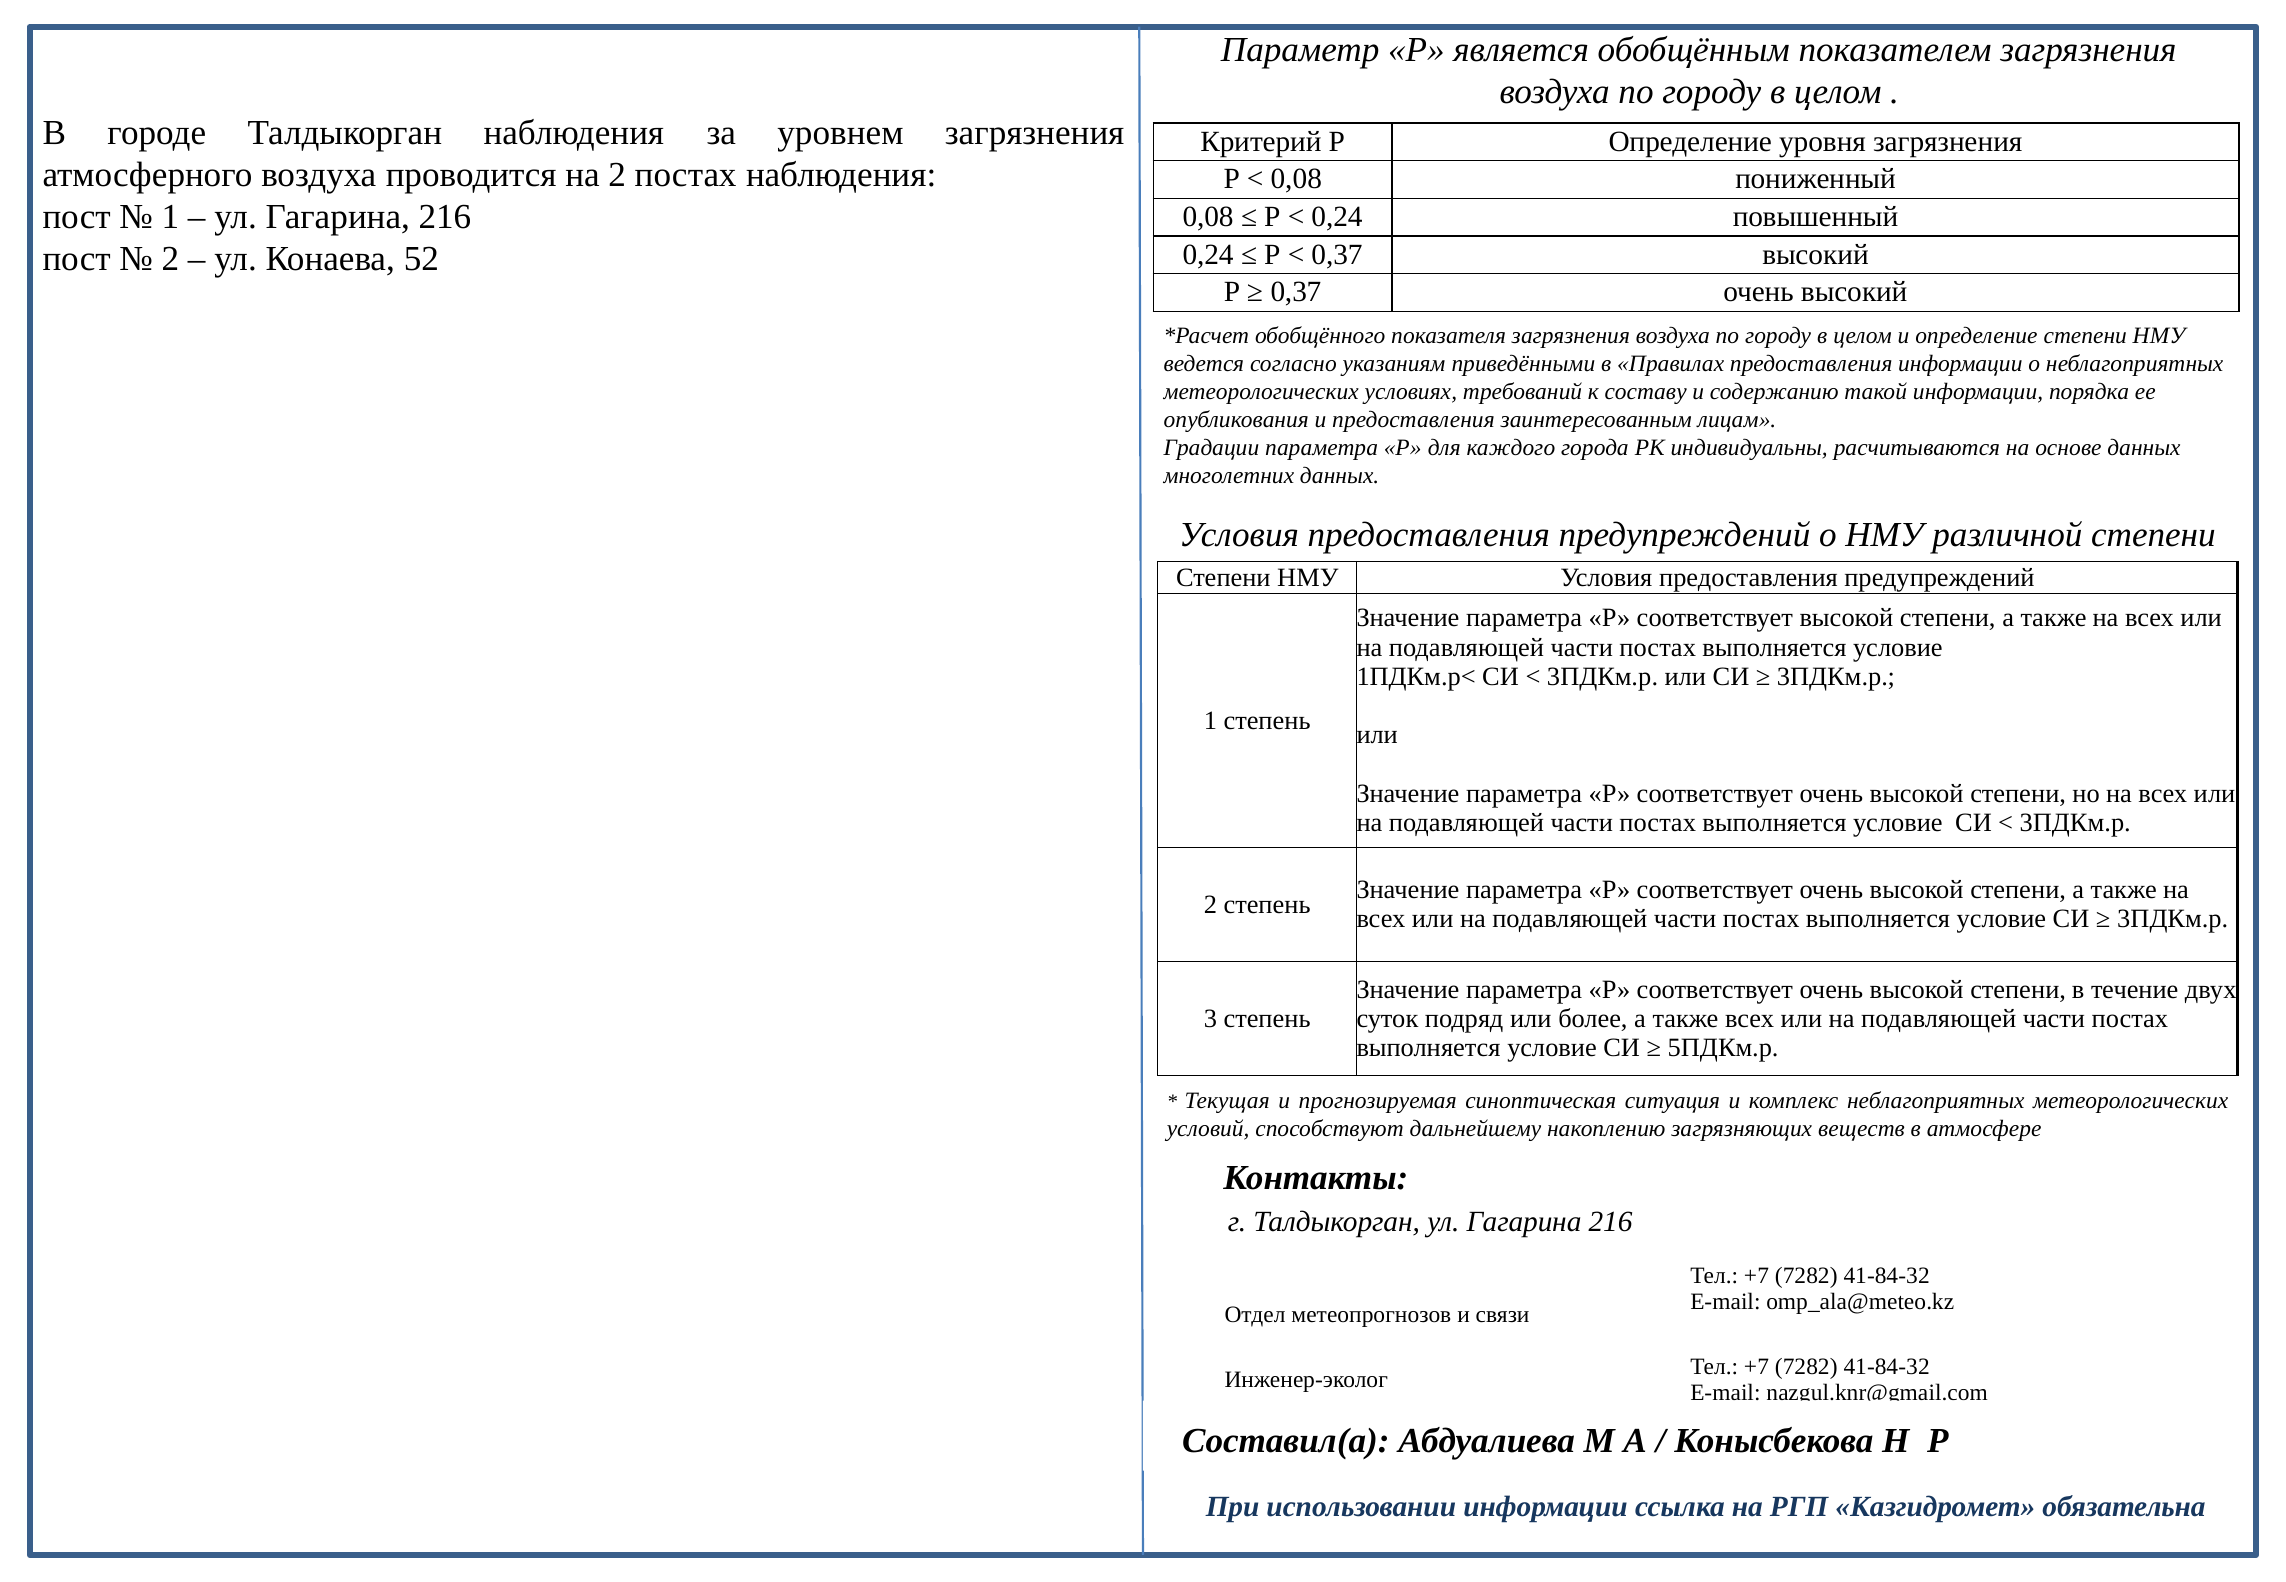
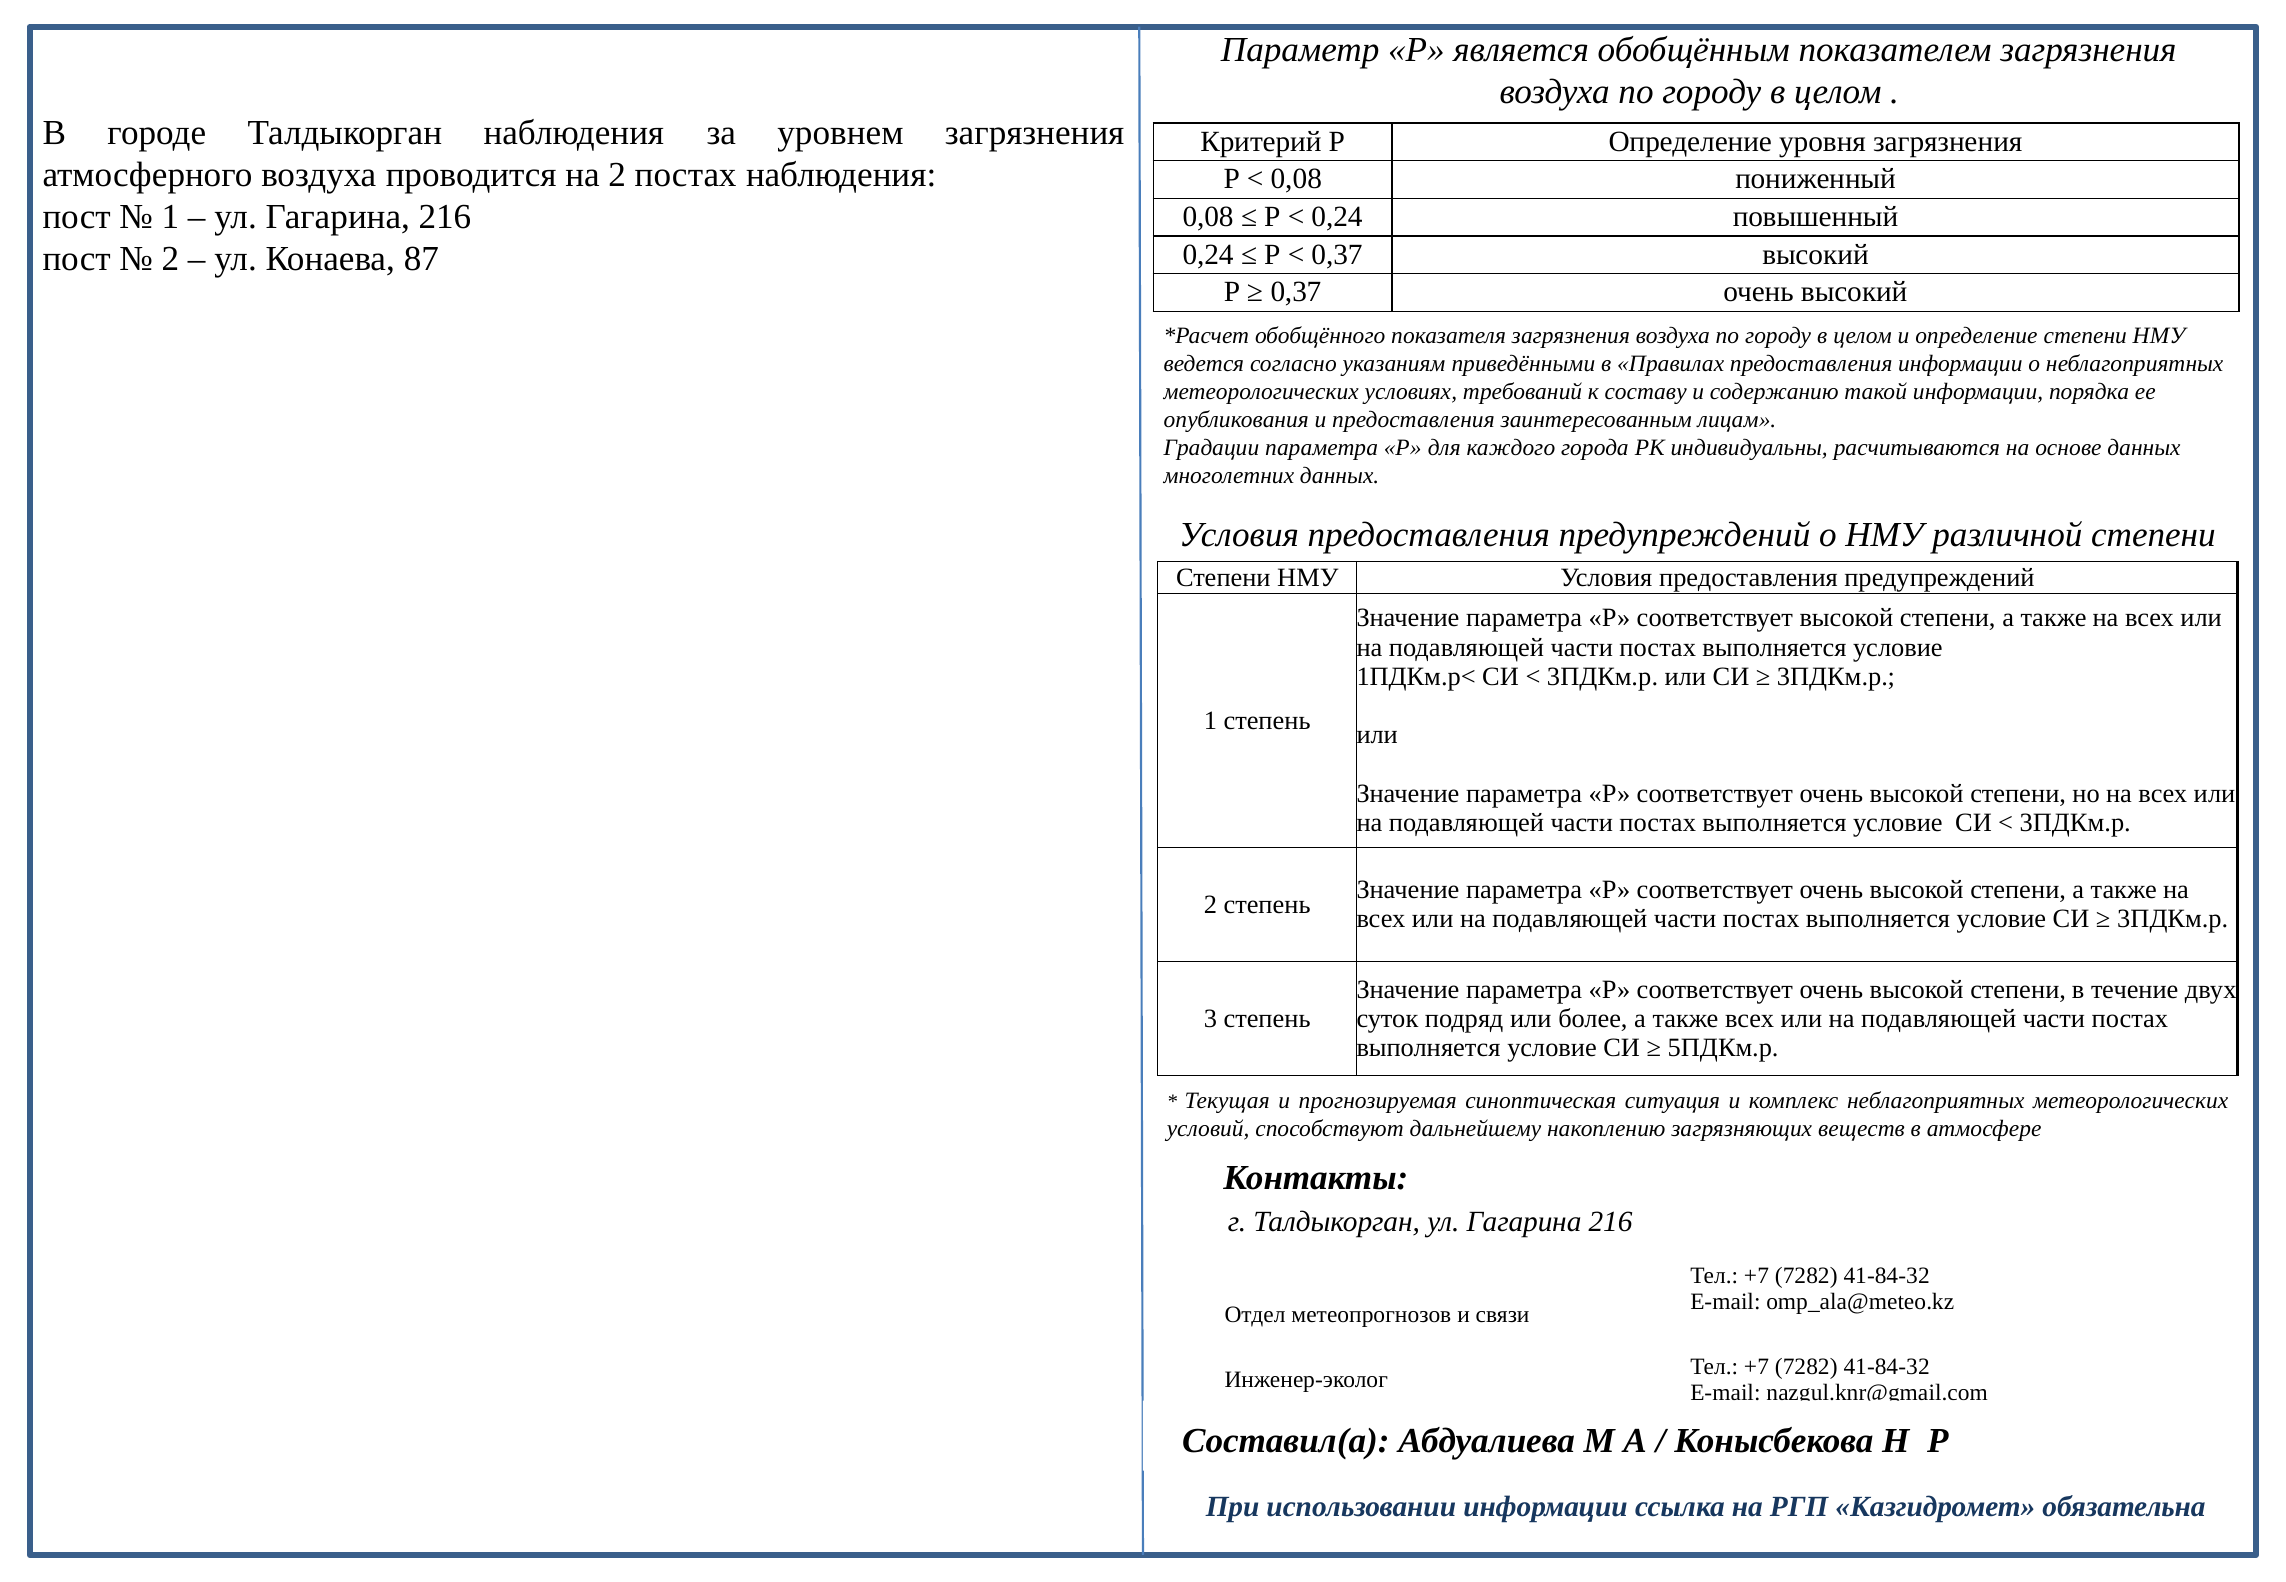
52: 52 -> 87
